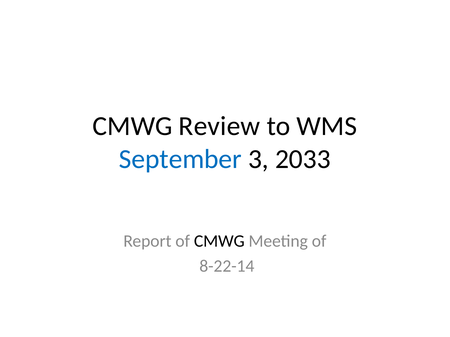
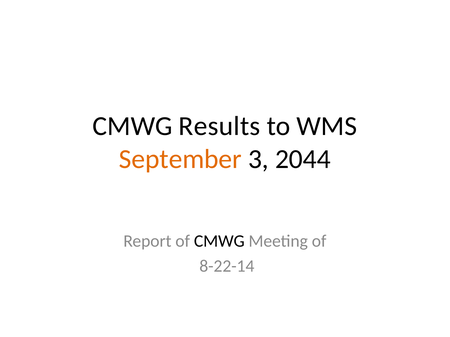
Review: Review -> Results
September colour: blue -> orange
2033: 2033 -> 2044
